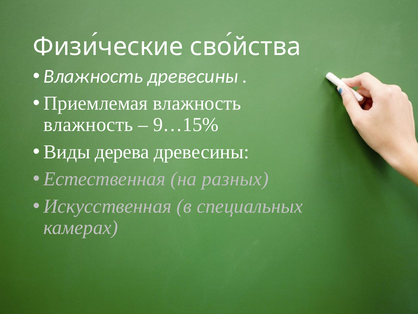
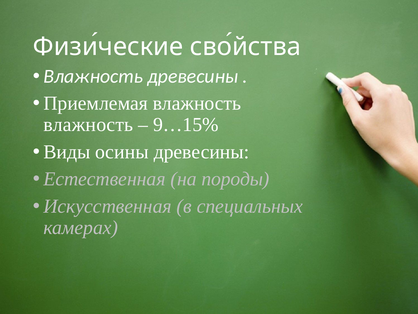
дерева: дерева -> осины
разных: разных -> породы
